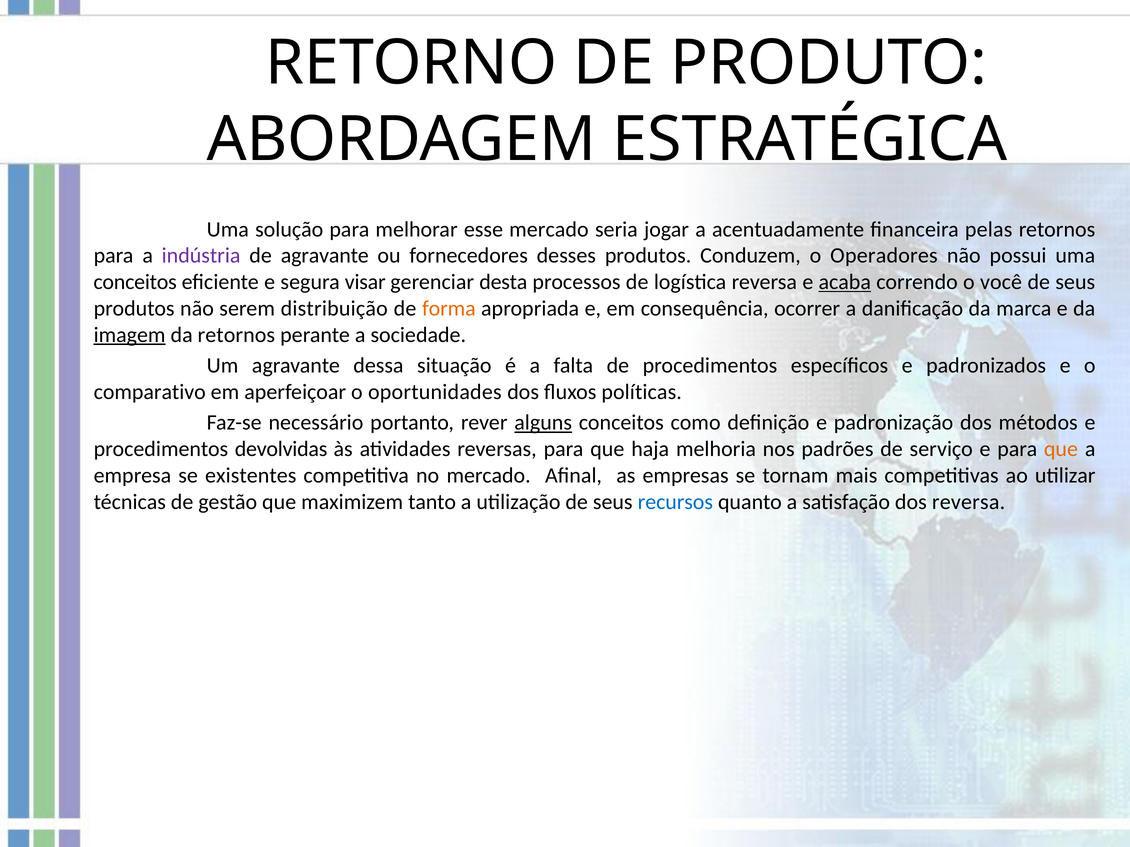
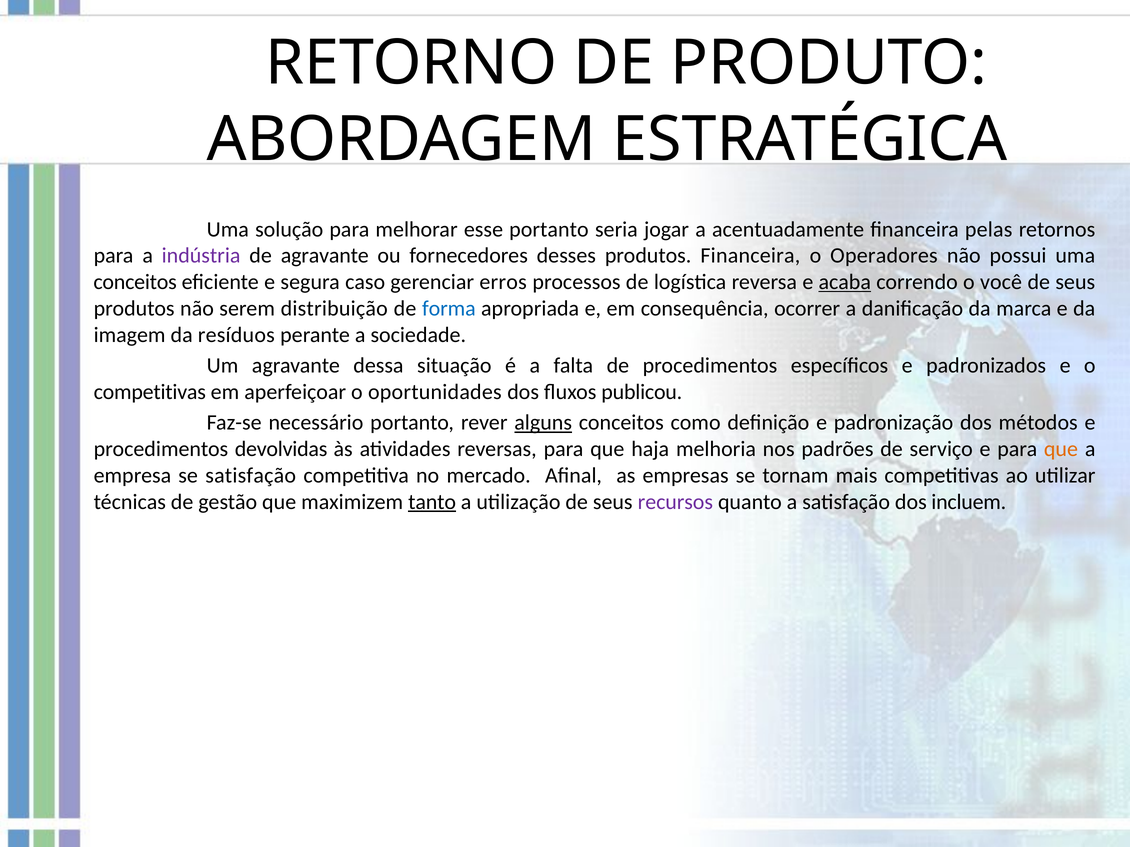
esse mercado: mercado -> portanto
produtos Conduzem: Conduzem -> Financeira
visar: visar -> caso
desta: desta -> erros
forma colour: orange -> blue
imagem underline: present -> none
da retornos: retornos -> resíduos
comparativo at (150, 392): comparativo -> competitivas
políticas: políticas -> publicou
se existentes: existentes -> satisfação
tanto underline: none -> present
recursos colour: blue -> purple
dos reversa: reversa -> incluem
